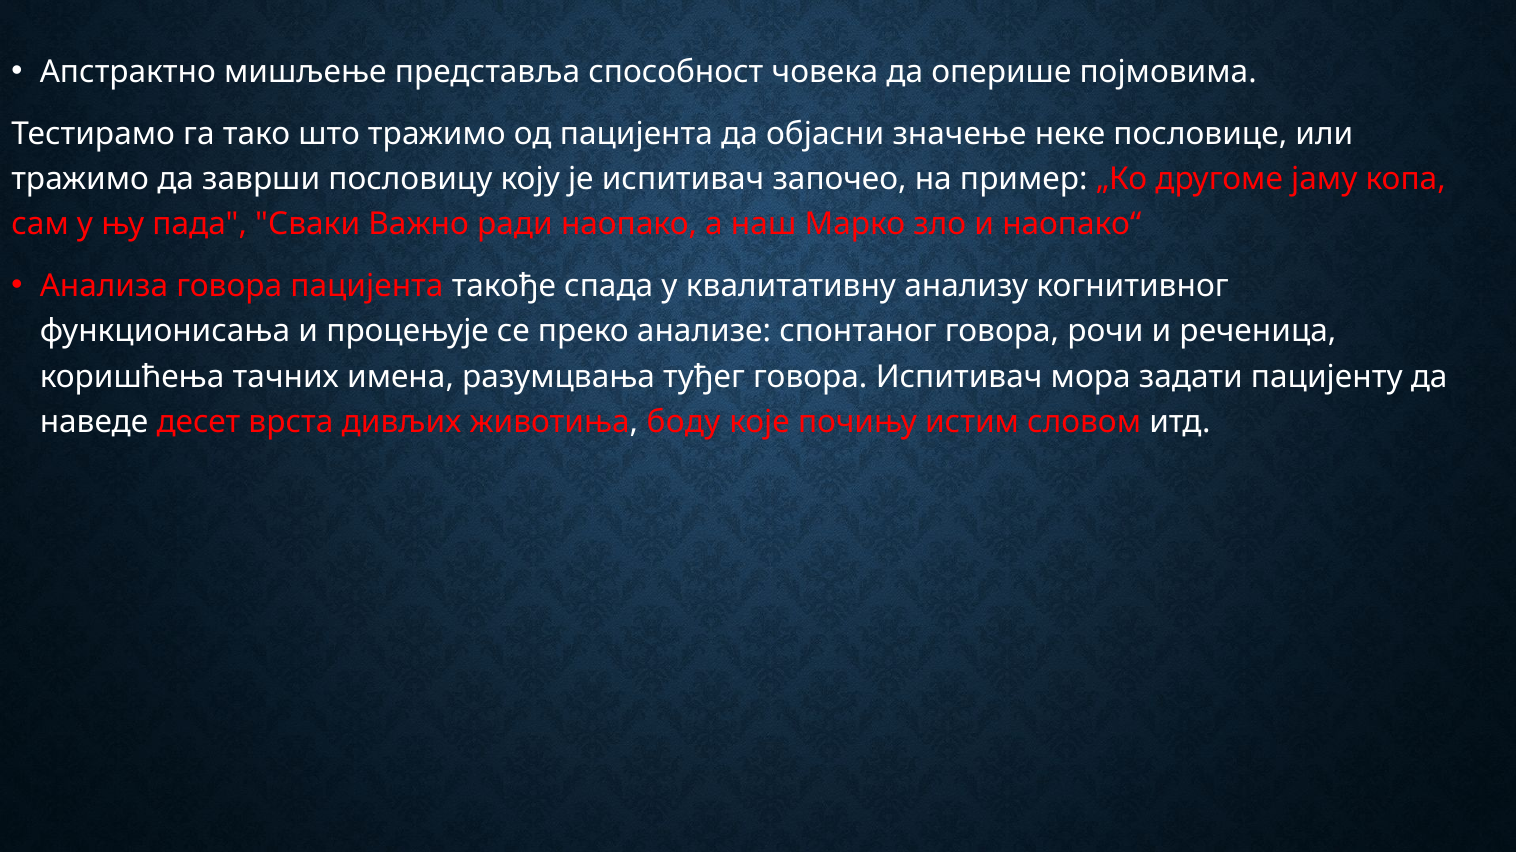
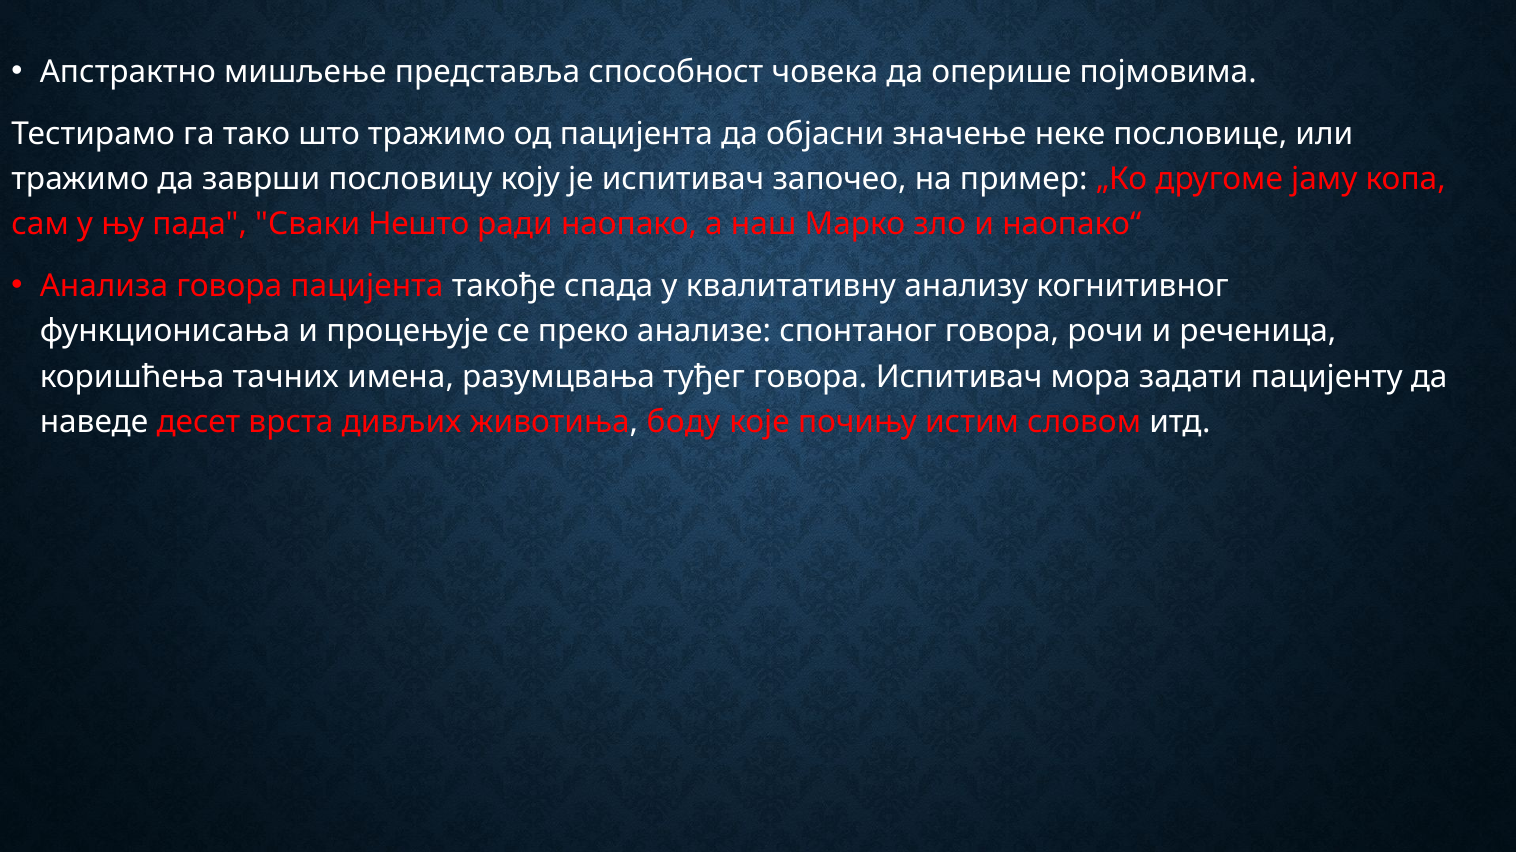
Важно: Важно -> Нешто
